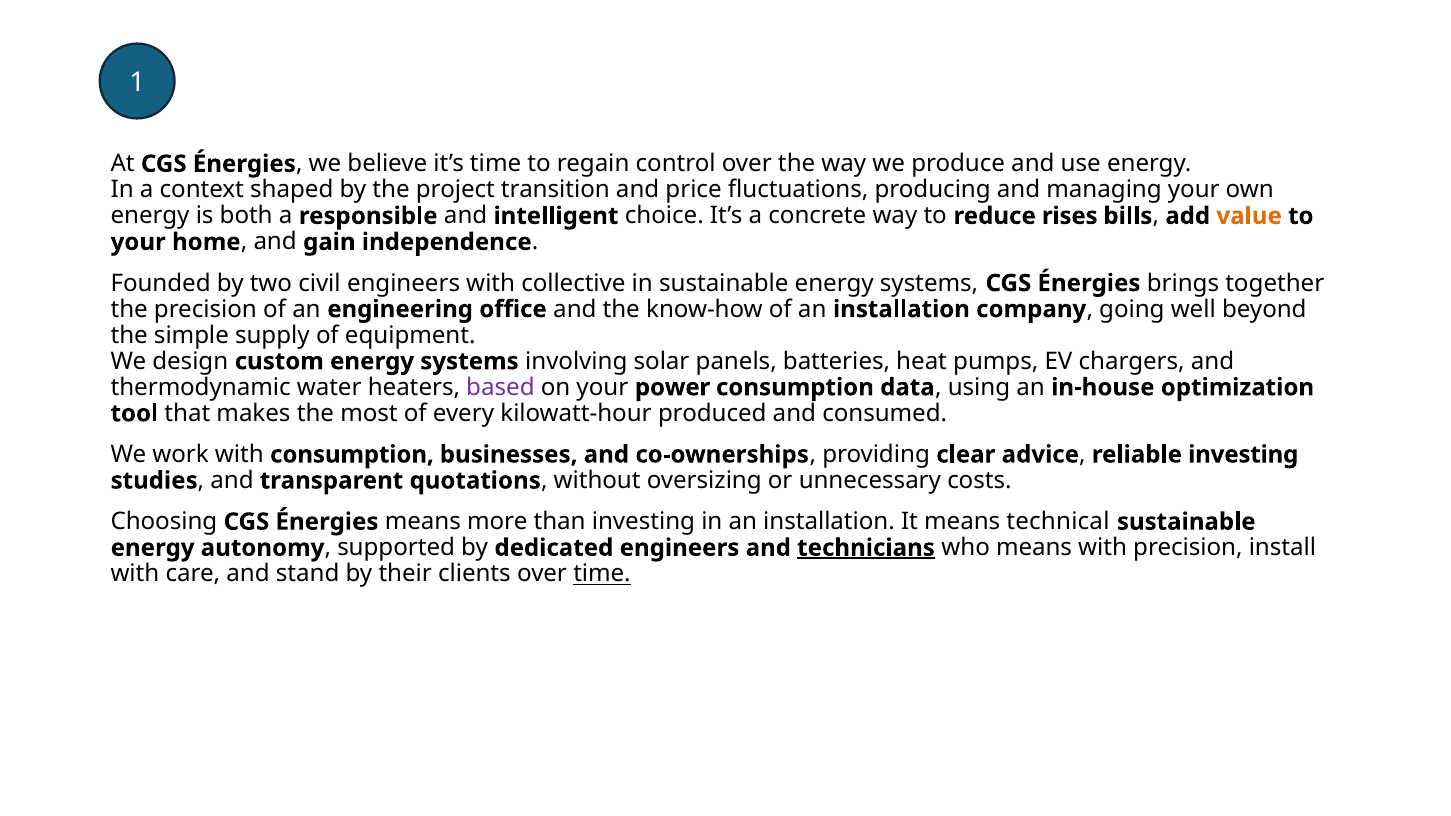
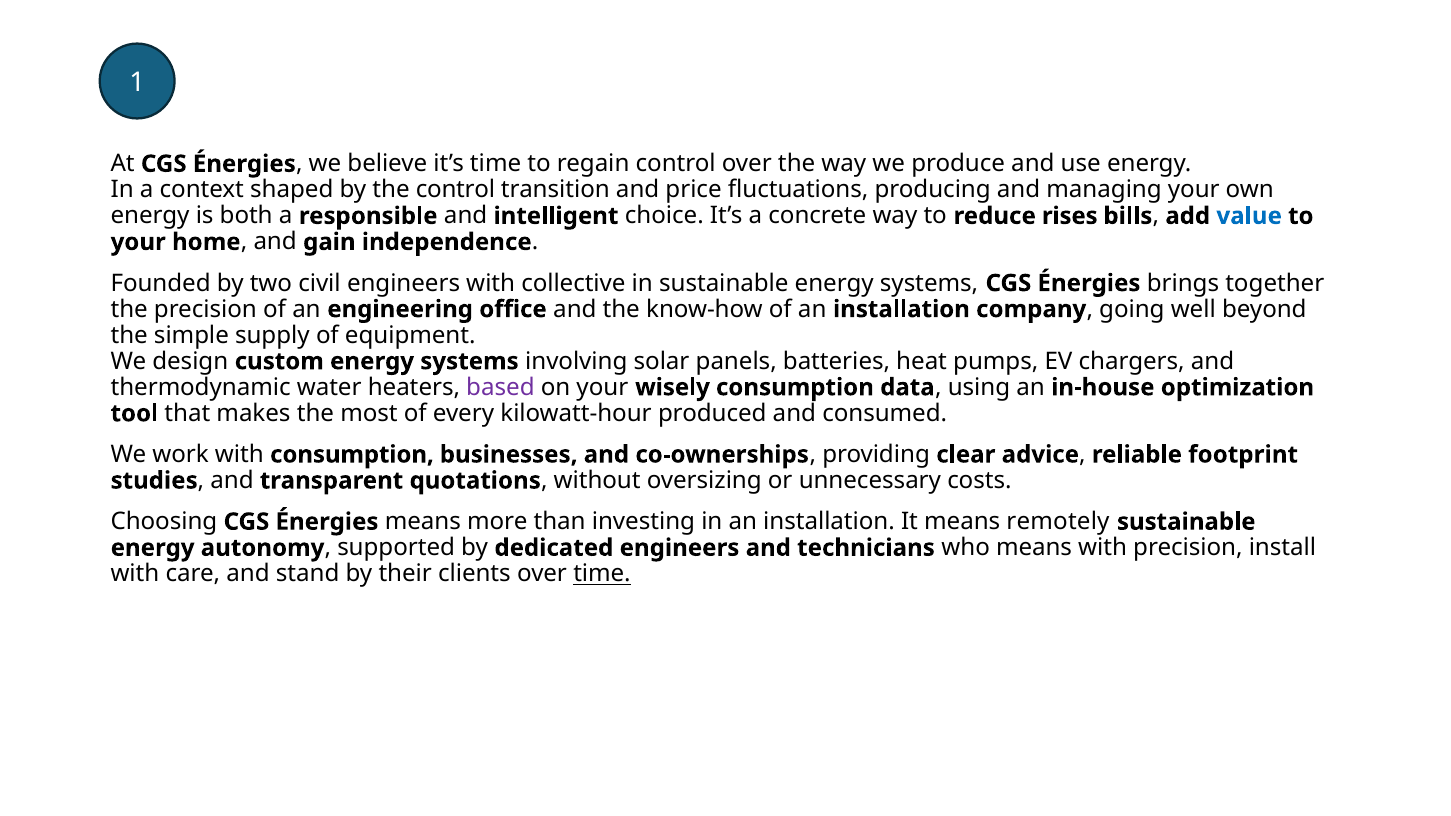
the project: project -> control
value colour: orange -> blue
power: power -> wisely
reliable investing: investing -> footprint
technical: technical -> remotely
technicians underline: present -> none
